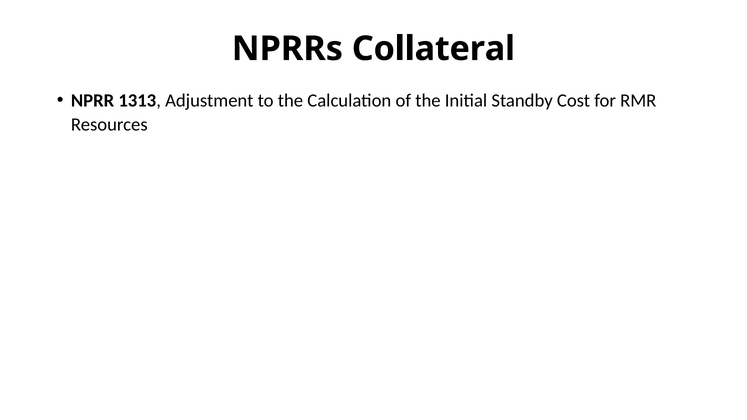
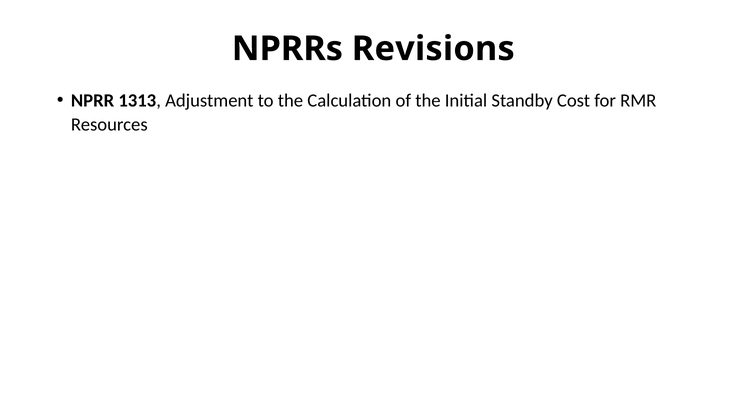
Collateral: Collateral -> Revisions
